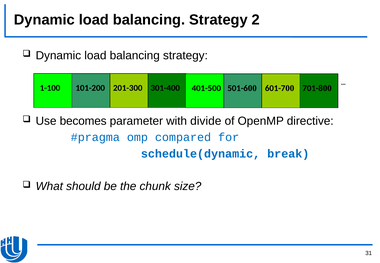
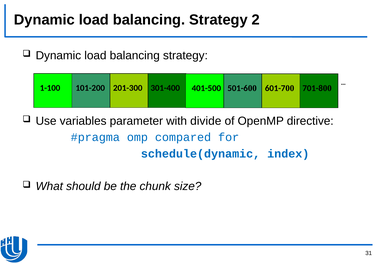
becomes: becomes -> variables
break: break -> index
